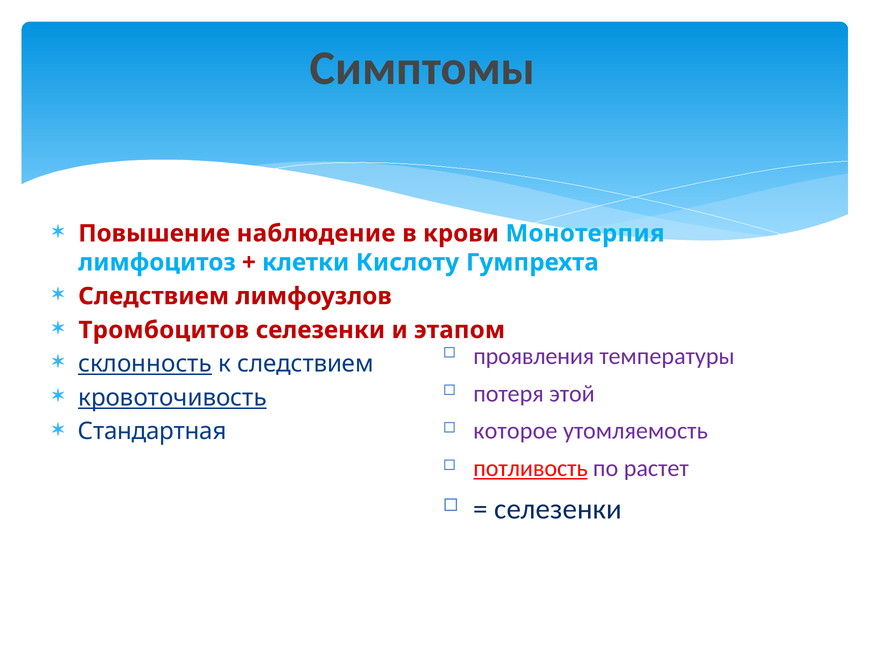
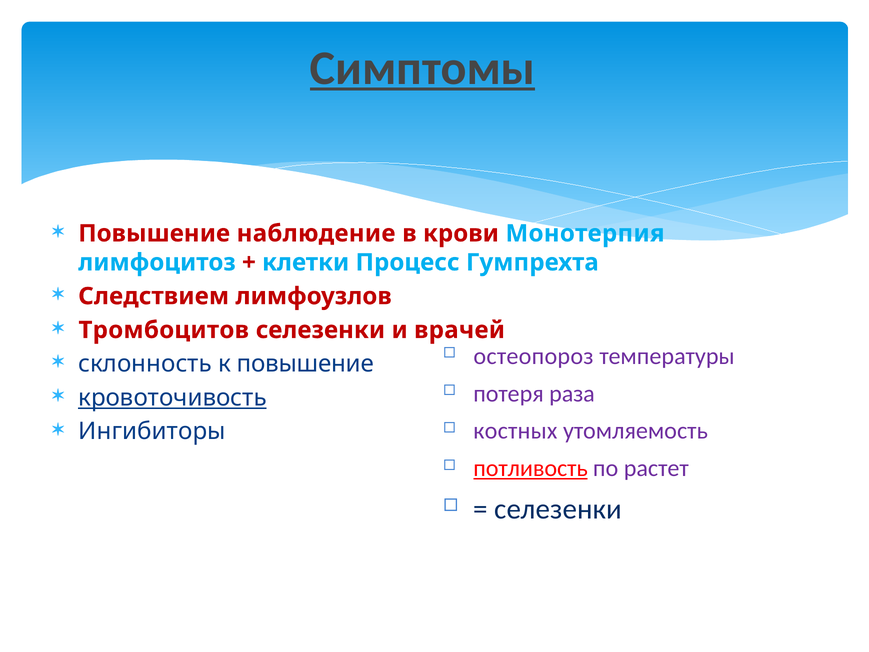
Симптомы underline: none -> present
Кислоту: Кислоту -> Процесс
этапом: этапом -> врачей
проявления: проявления -> остеопороз
склонность underline: present -> none
к следствием: следствием -> повышение
этой: этой -> раза
Стандартная: Стандартная -> Ингибиторы
которое: которое -> костных
